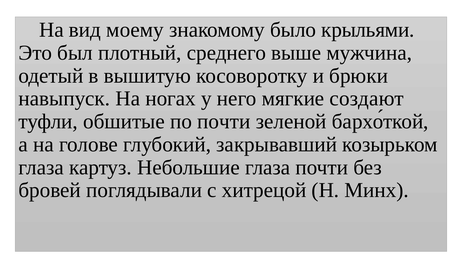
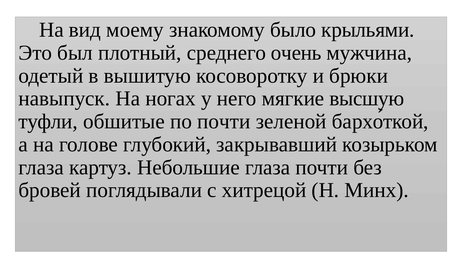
выше: выше -> очень
создают: создают -> высшую
